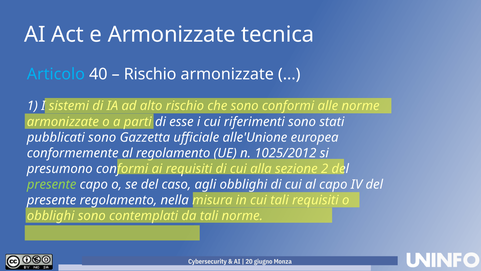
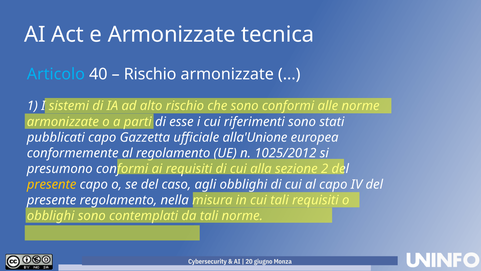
pubblicati sono: sono -> capo
alle'Unione: alle'Unione -> alla'Unione
presente at (52, 184) colour: light green -> yellow
